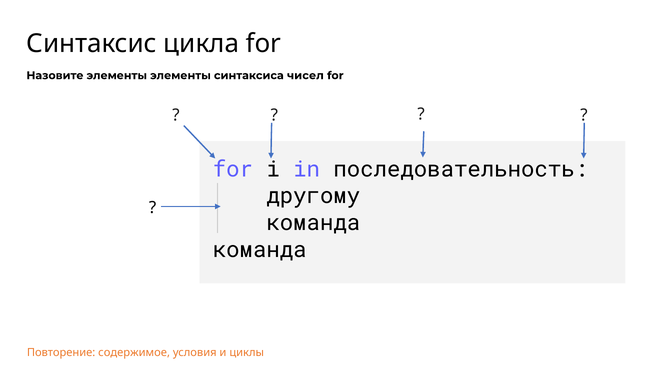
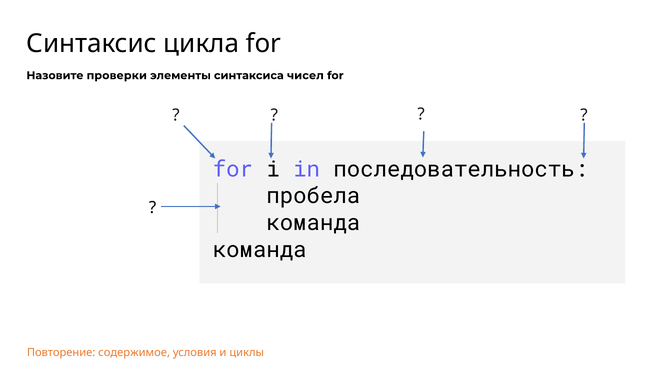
Назовите элементы: элементы -> проверки
другому: другому -> пробела
